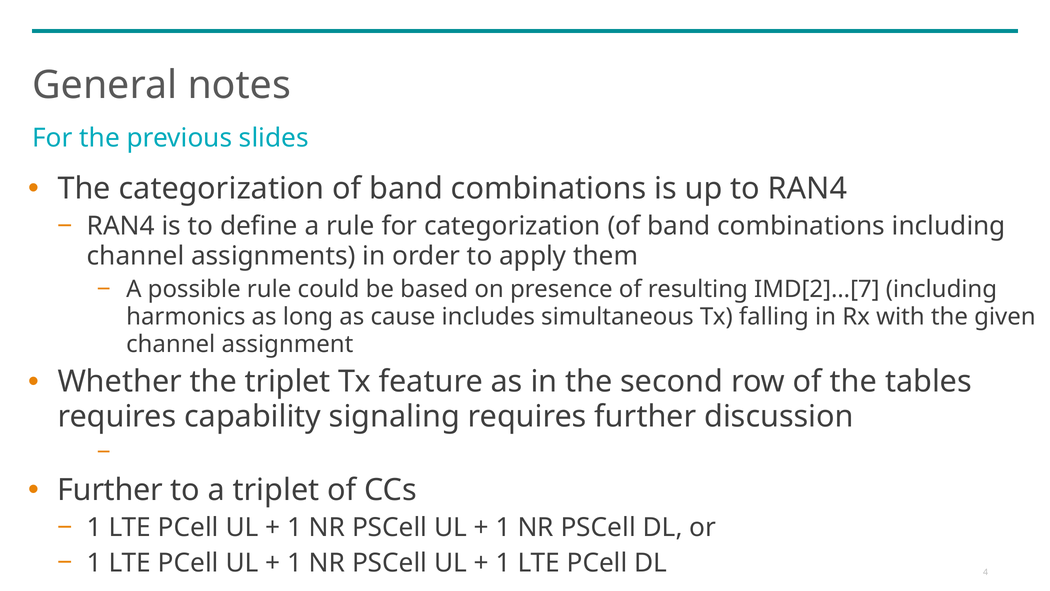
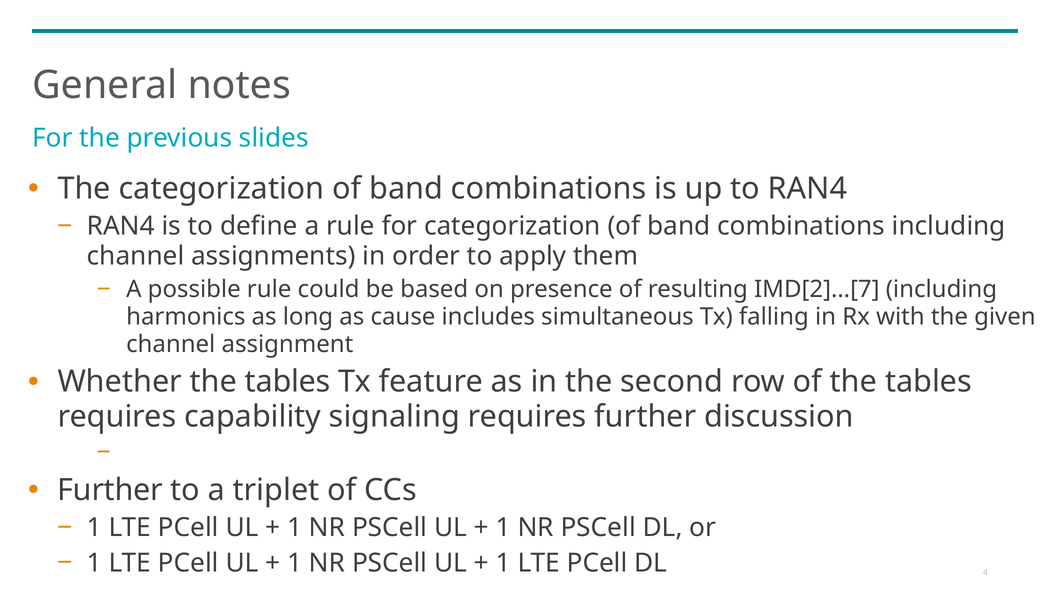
Whether the triplet: triplet -> tables
